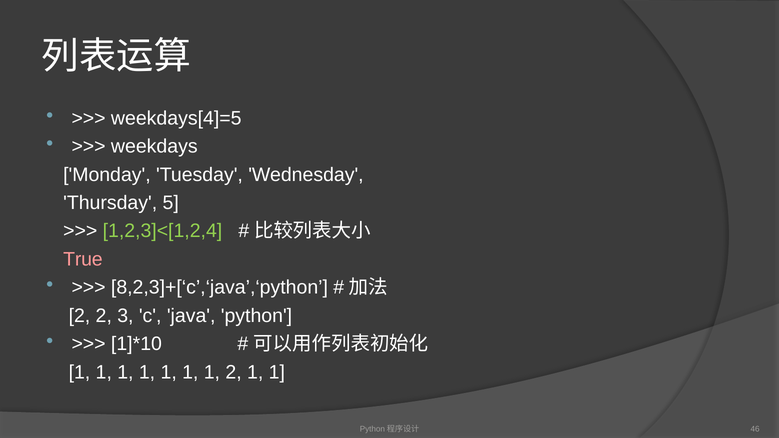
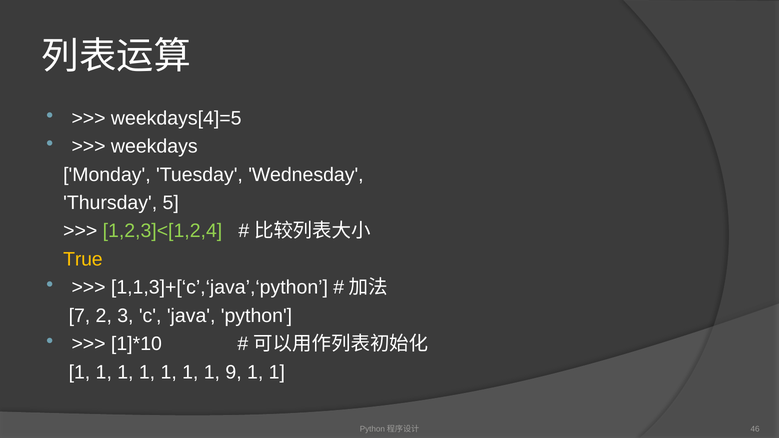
True colour: pink -> yellow
8,2,3]+[‘c’,‘java’,‘python: 8,2,3]+[‘c’,‘java’,‘python -> 1,1,3]+[‘c’,‘java’,‘python
2 at (79, 316): 2 -> 7
1 2: 2 -> 9
